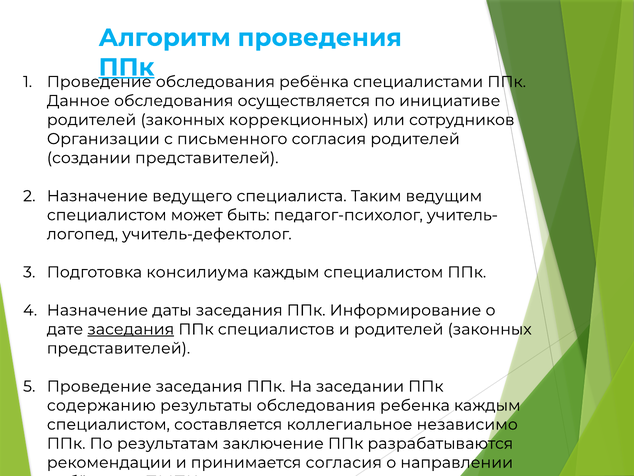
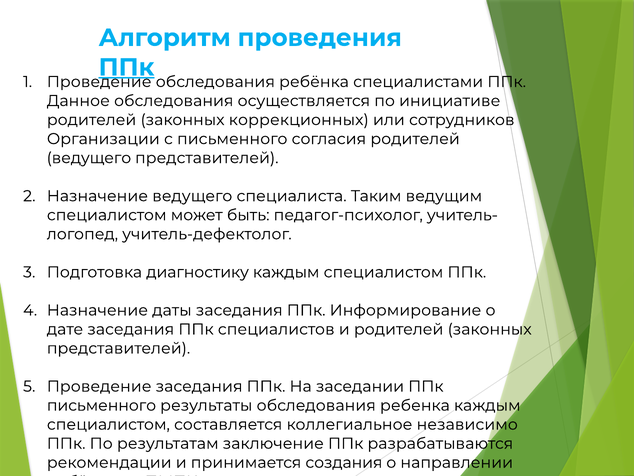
создании at (89, 158): создании -> ведущего
консилиума: консилиума -> диагностику
заседания at (131, 329) underline: present -> none
содержанию at (101, 405): содержанию -> письменного
принимается согласия: согласия -> создания
